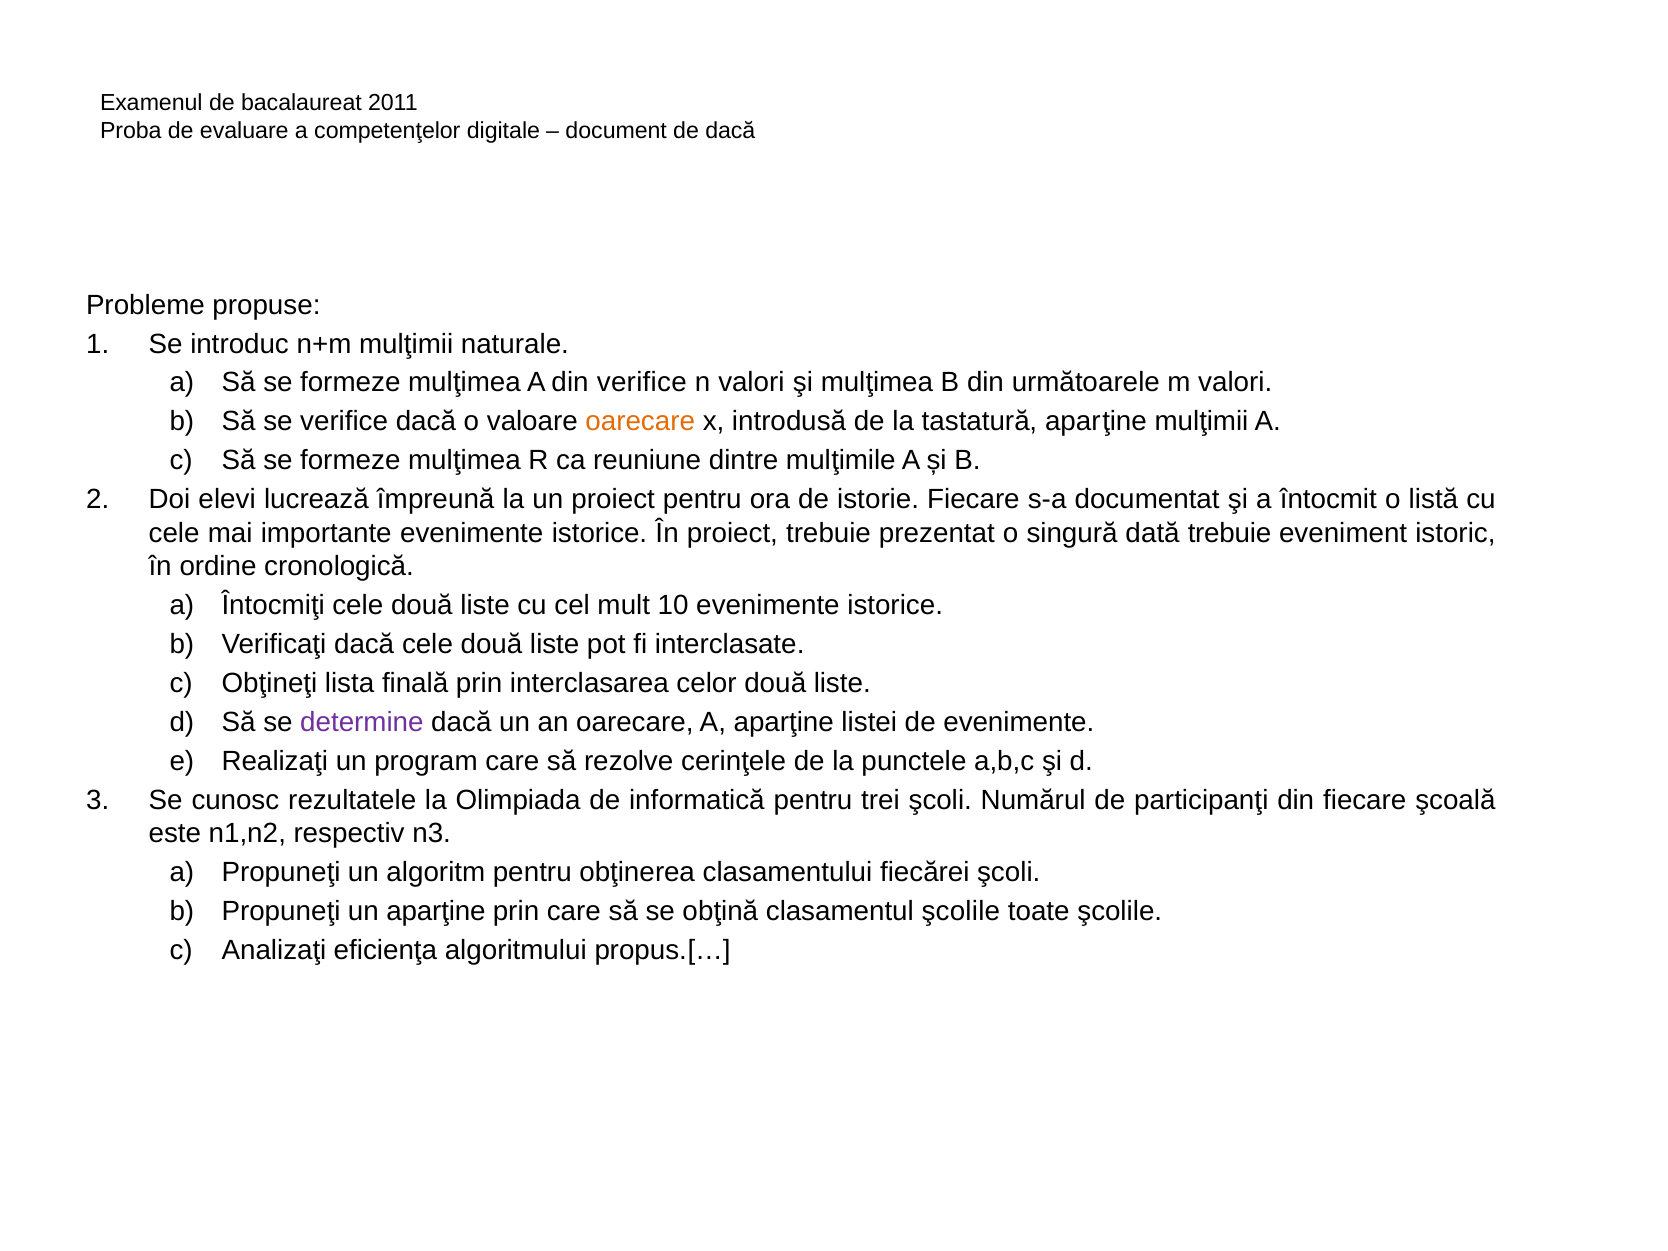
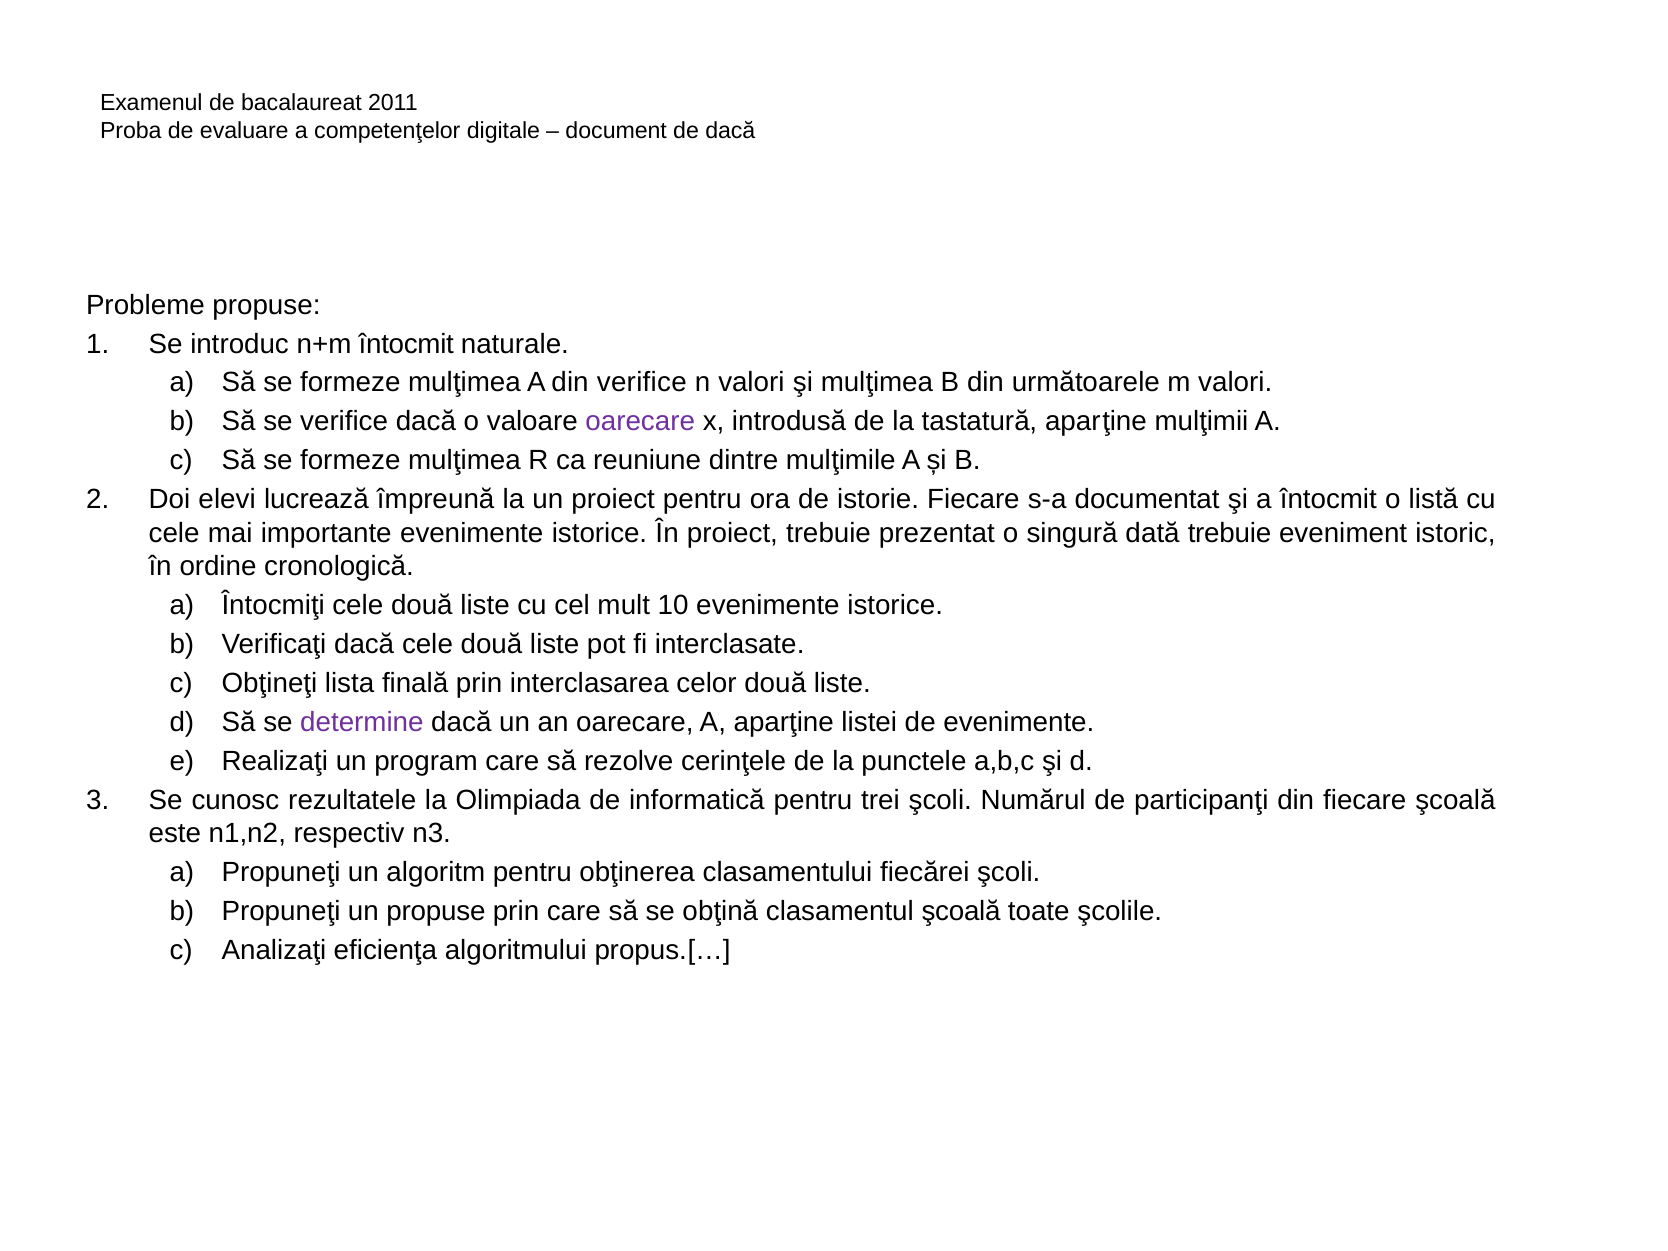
n+m mulţimii: mulţimii -> întocmit
oarecare at (640, 422) colour: orange -> purple
un aparţine: aparţine -> propuse
clasamentul şcolile: şcolile -> şcoală
